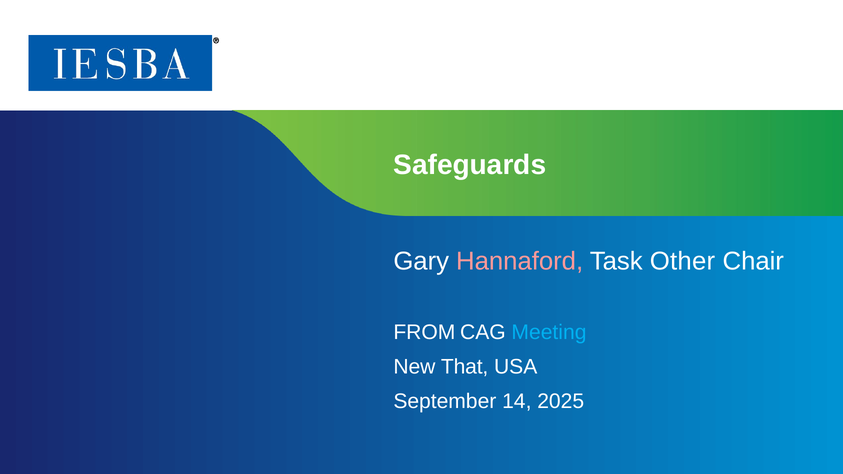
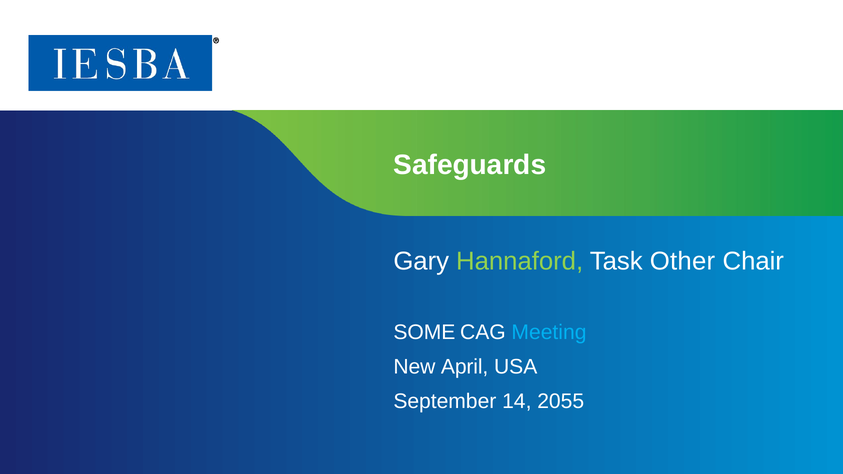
Hannaford colour: pink -> light green
FROM: FROM -> SOME
That: That -> April
2025: 2025 -> 2055
